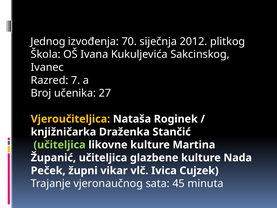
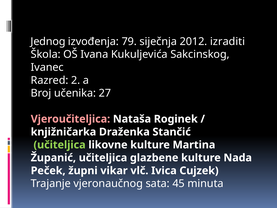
70: 70 -> 79
plitkog: plitkog -> izraditi
7: 7 -> 2
Vjeroučiteljica colour: yellow -> pink
